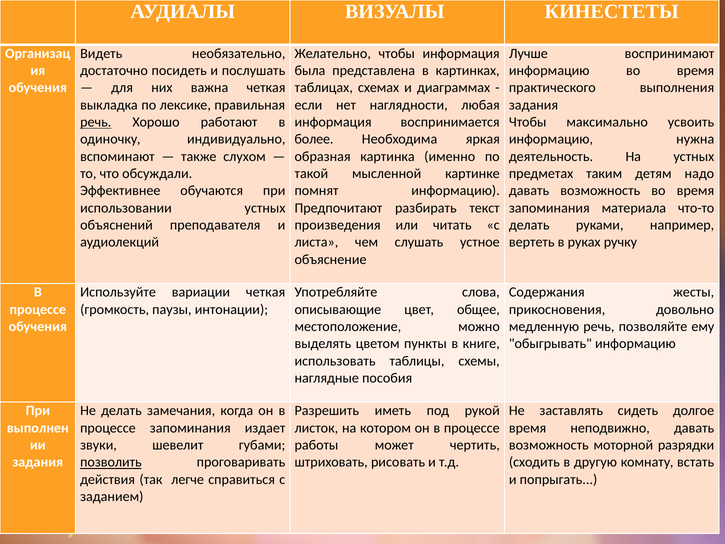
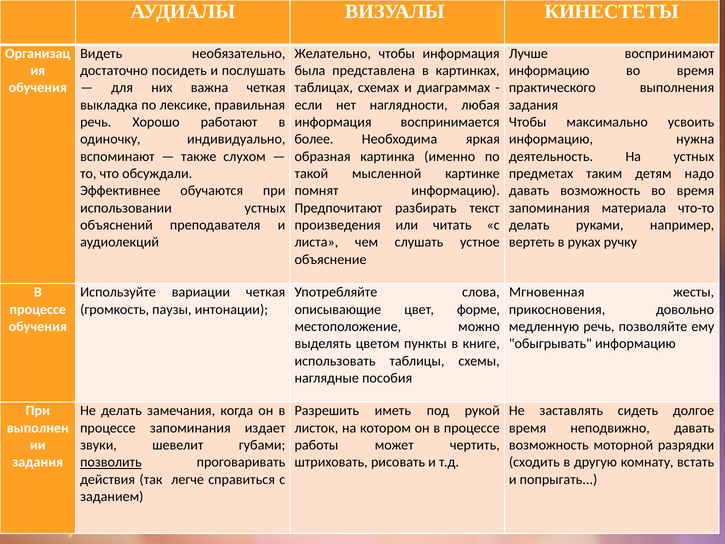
речь at (96, 122) underline: present -> none
Содержания: Содержания -> Мгновенная
общее: общее -> форме
